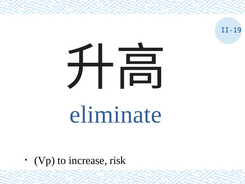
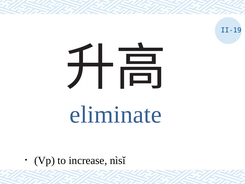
risk: risk -> nìsǐ
